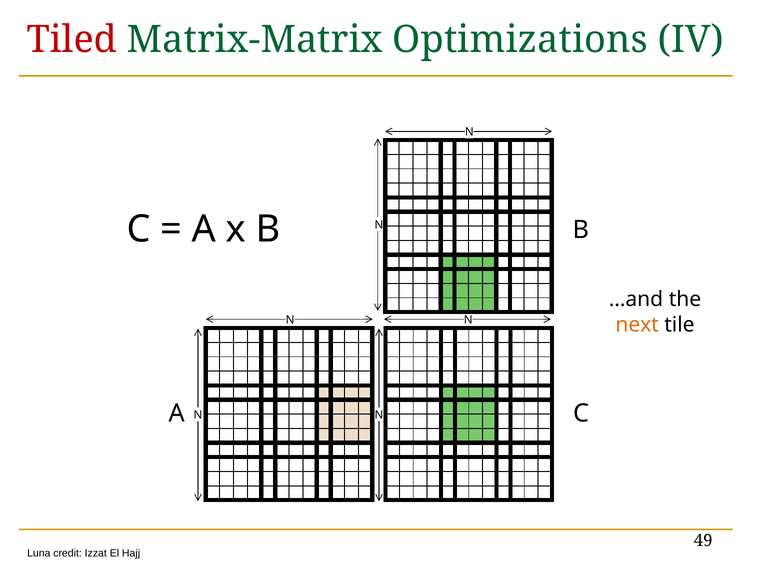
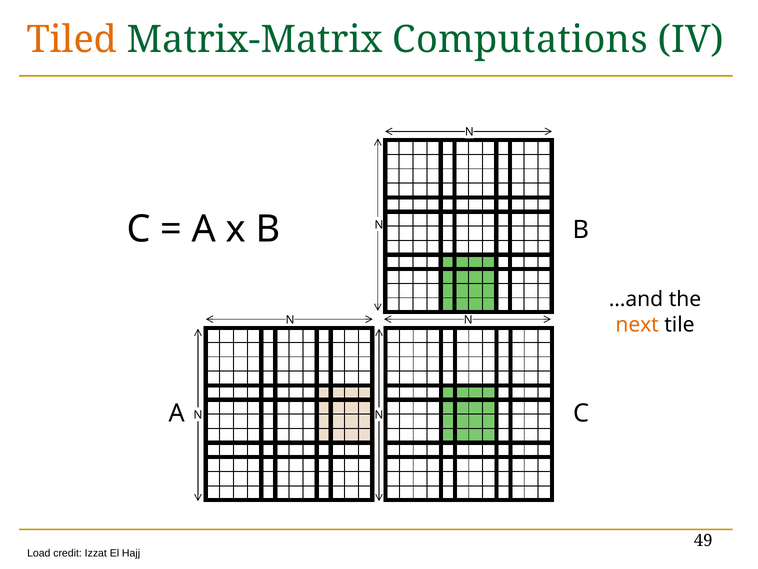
Tiled colour: red -> orange
Optimizations: Optimizations -> Computations
Luna: Luna -> Load
